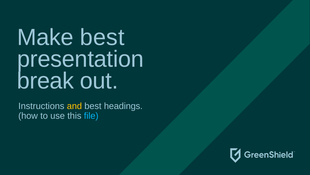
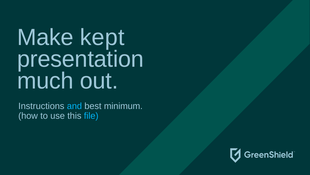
Make best: best -> kept
break: break -> much
and colour: yellow -> light blue
headings: headings -> minimum
